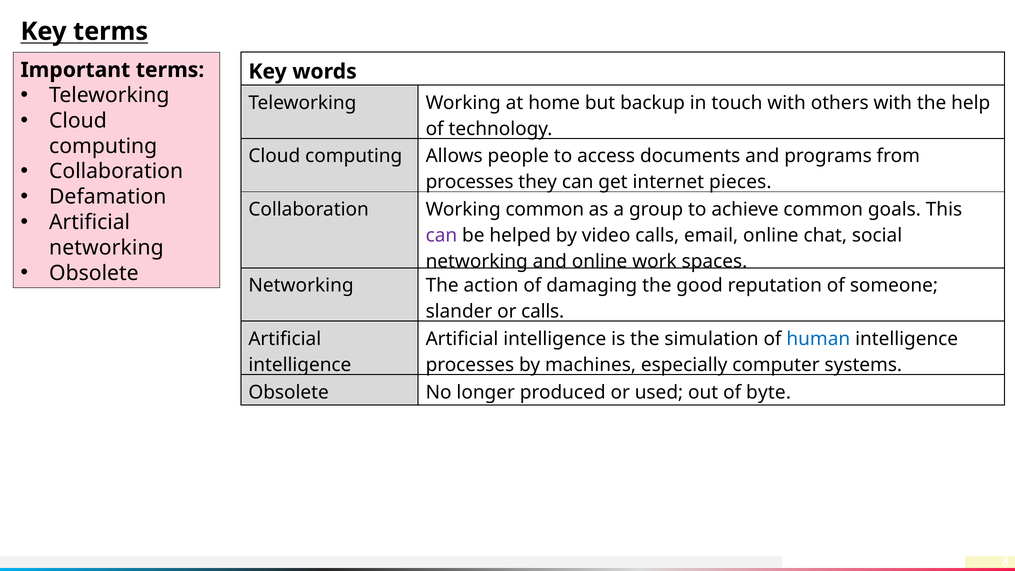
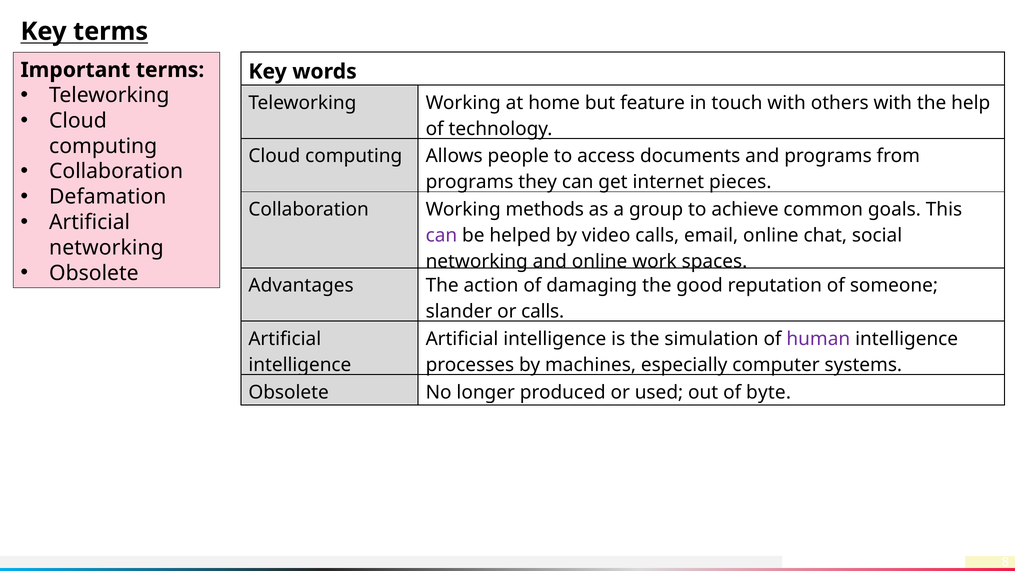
backup: backup -> feature
processes at (470, 182): processes -> programs
Working common: common -> methods
Networking at (301, 286): Networking -> Advantages
human colour: blue -> purple
